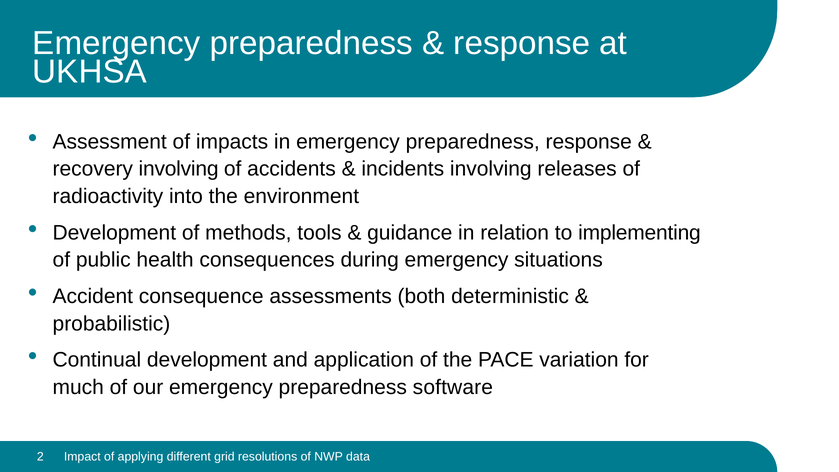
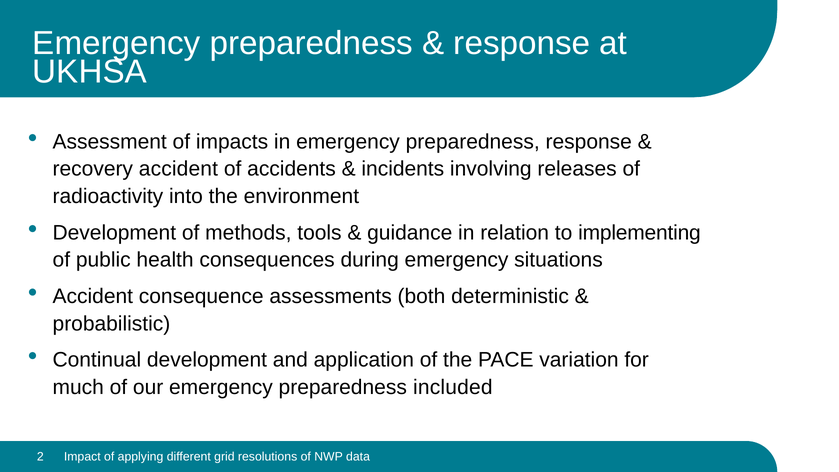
recovery involving: involving -> accident
software: software -> included
